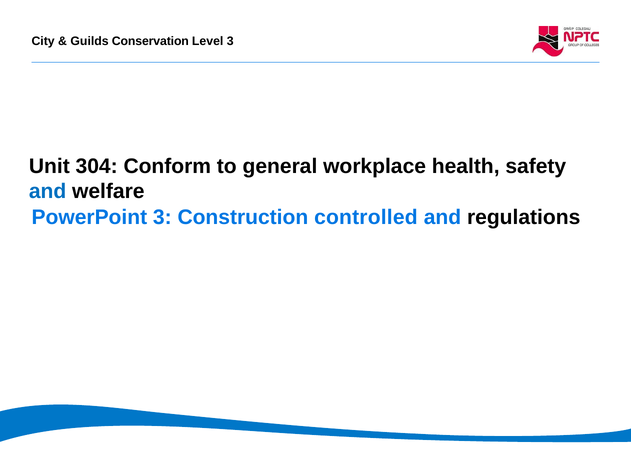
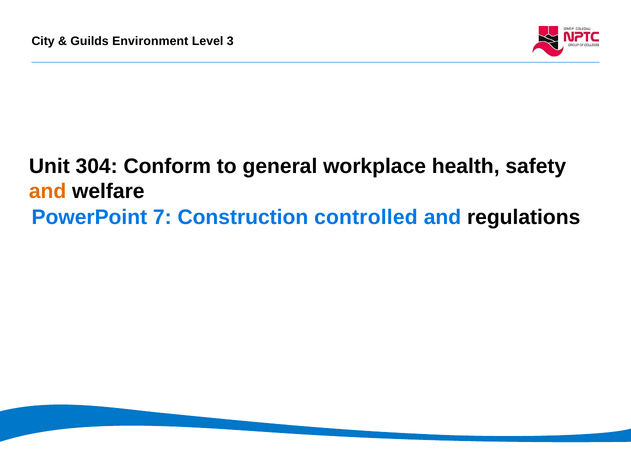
Conservation at (150, 41): Conservation -> Environment
and at (48, 192) colour: blue -> orange
PowerPoint 3: 3 -> 7
